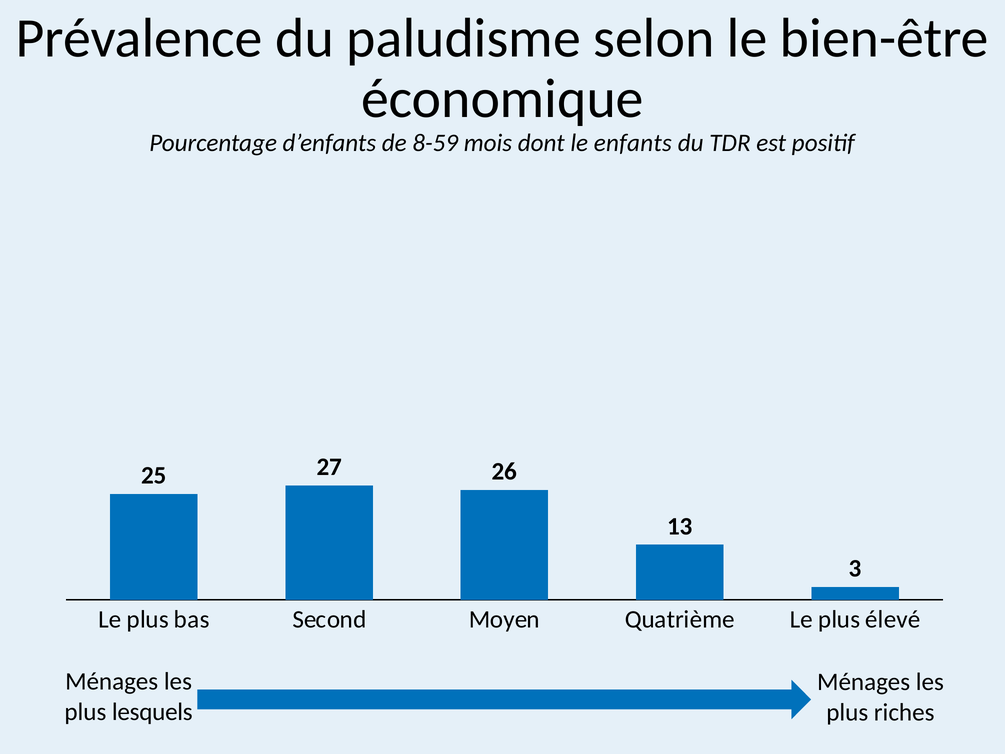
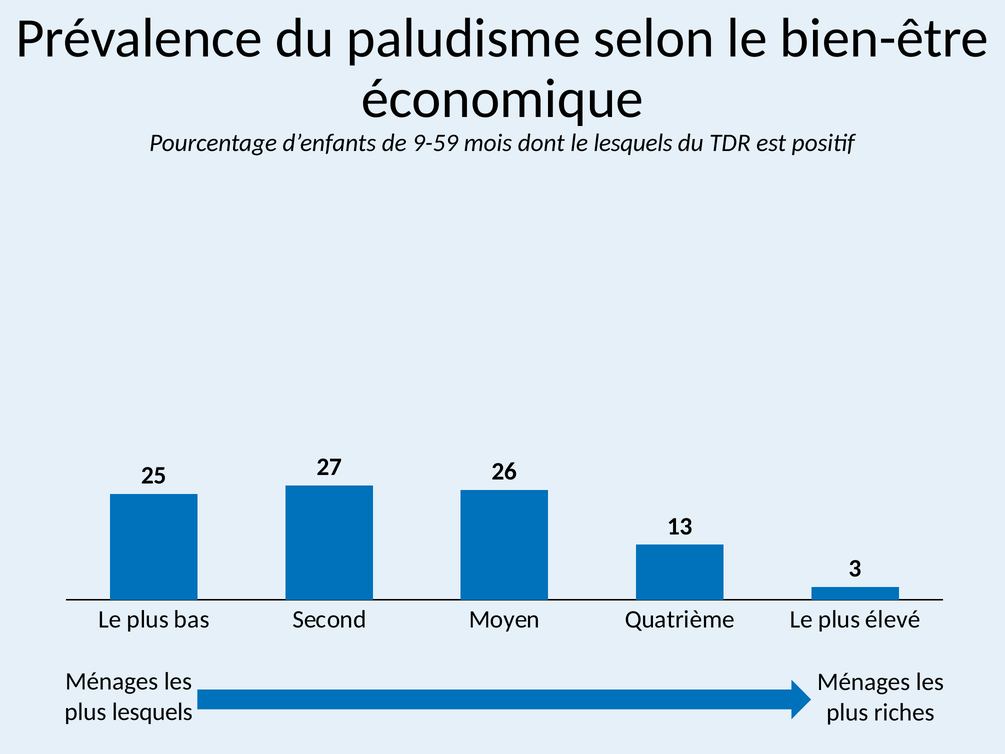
8-59: 8-59 -> 9-59
le enfants: enfants -> lesquels
